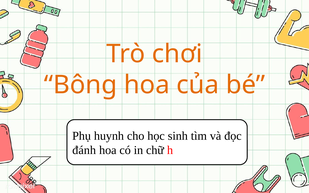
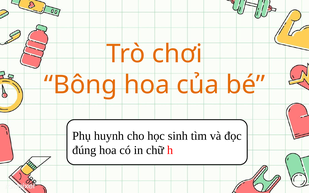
đánh: đánh -> đúng
